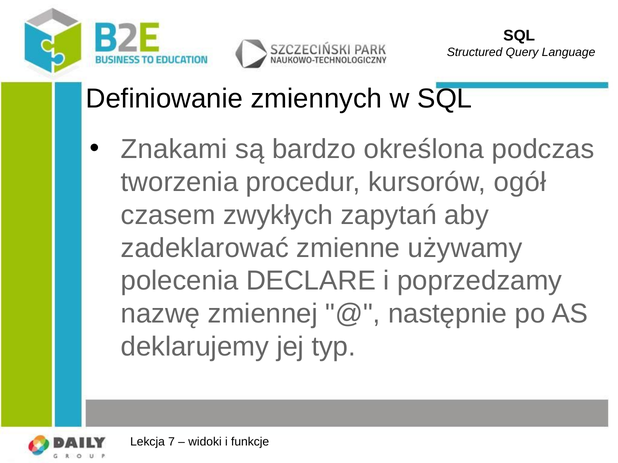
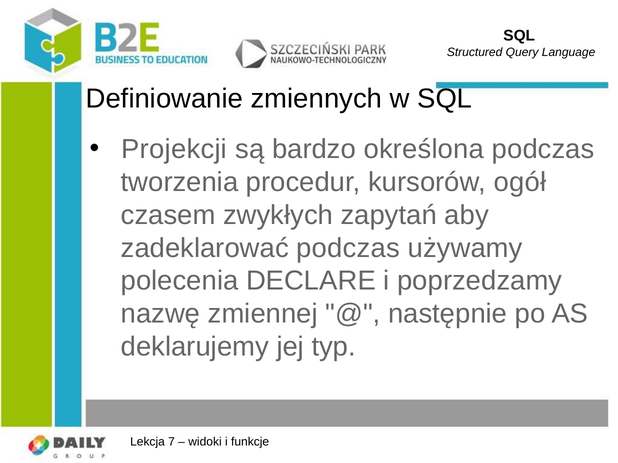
Znakami: Znakami -> Projekcji
zadeklarować zmienne: zmienne -> podczas
